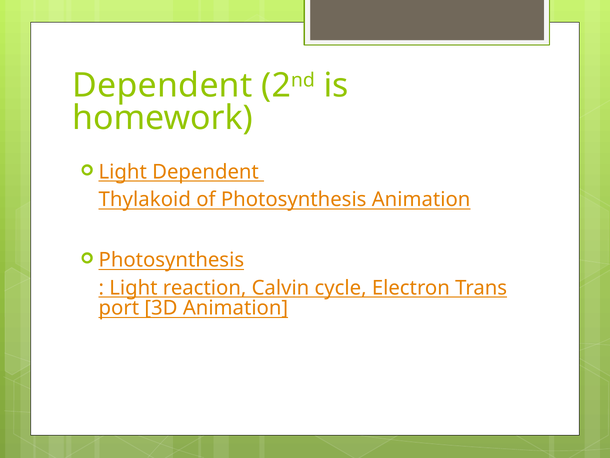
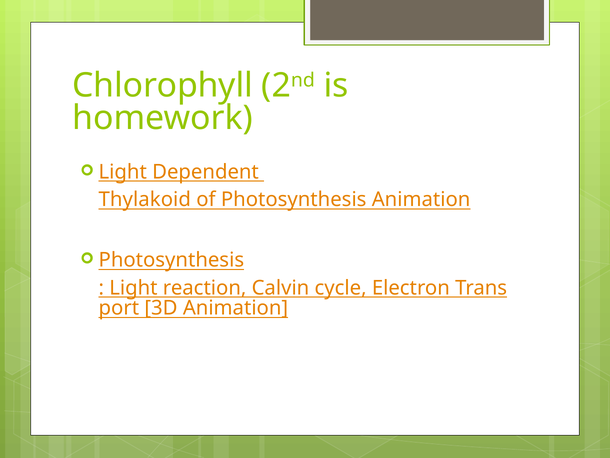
Dependent at (162, 85): Dependent -> Chlorophyll
